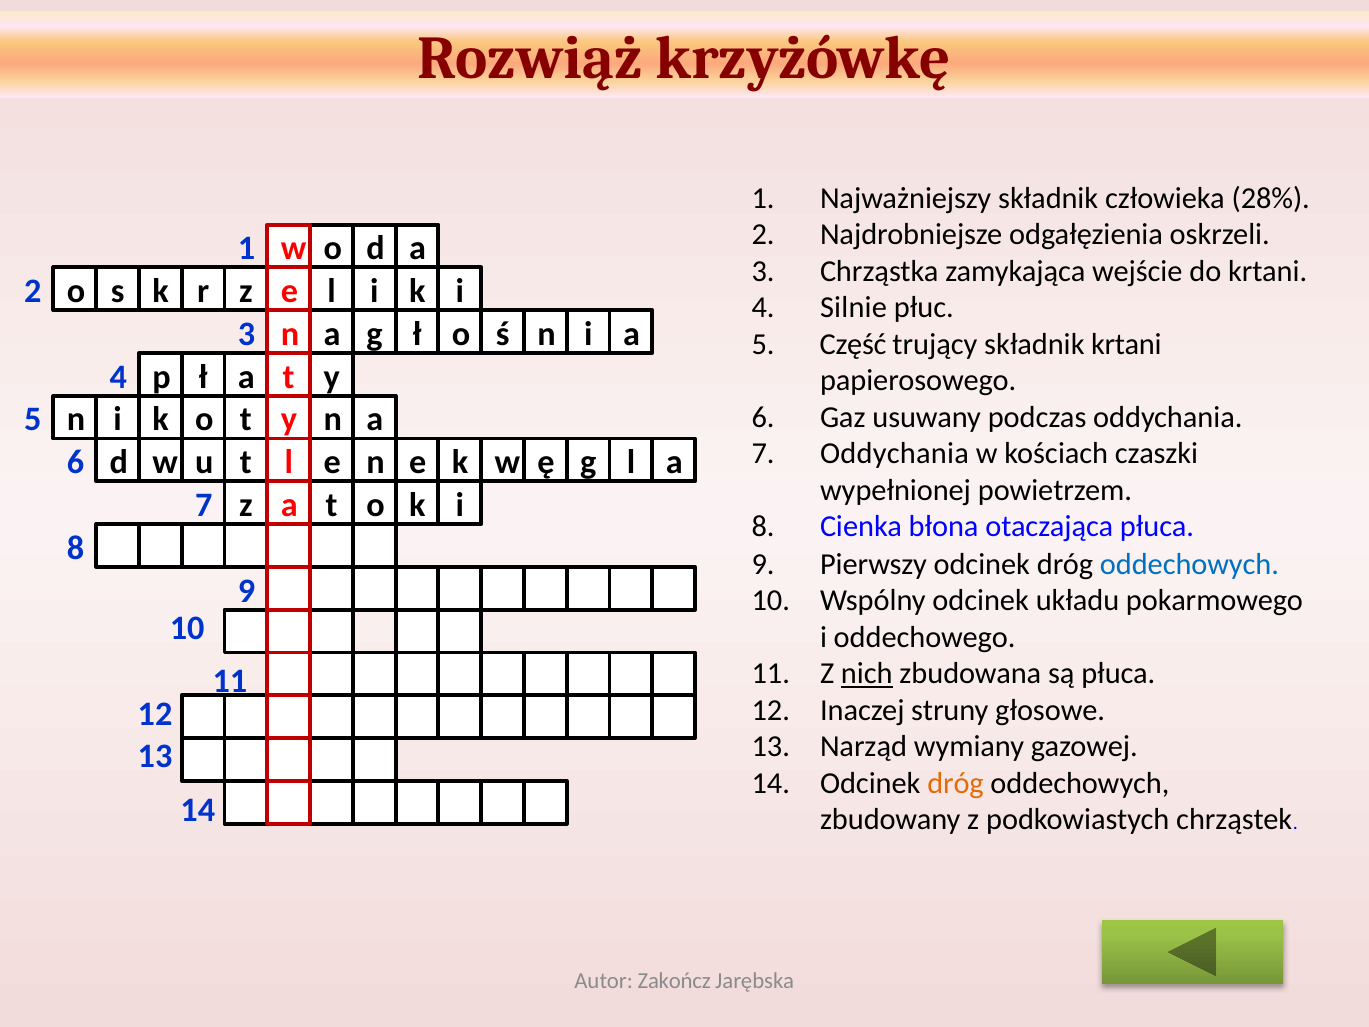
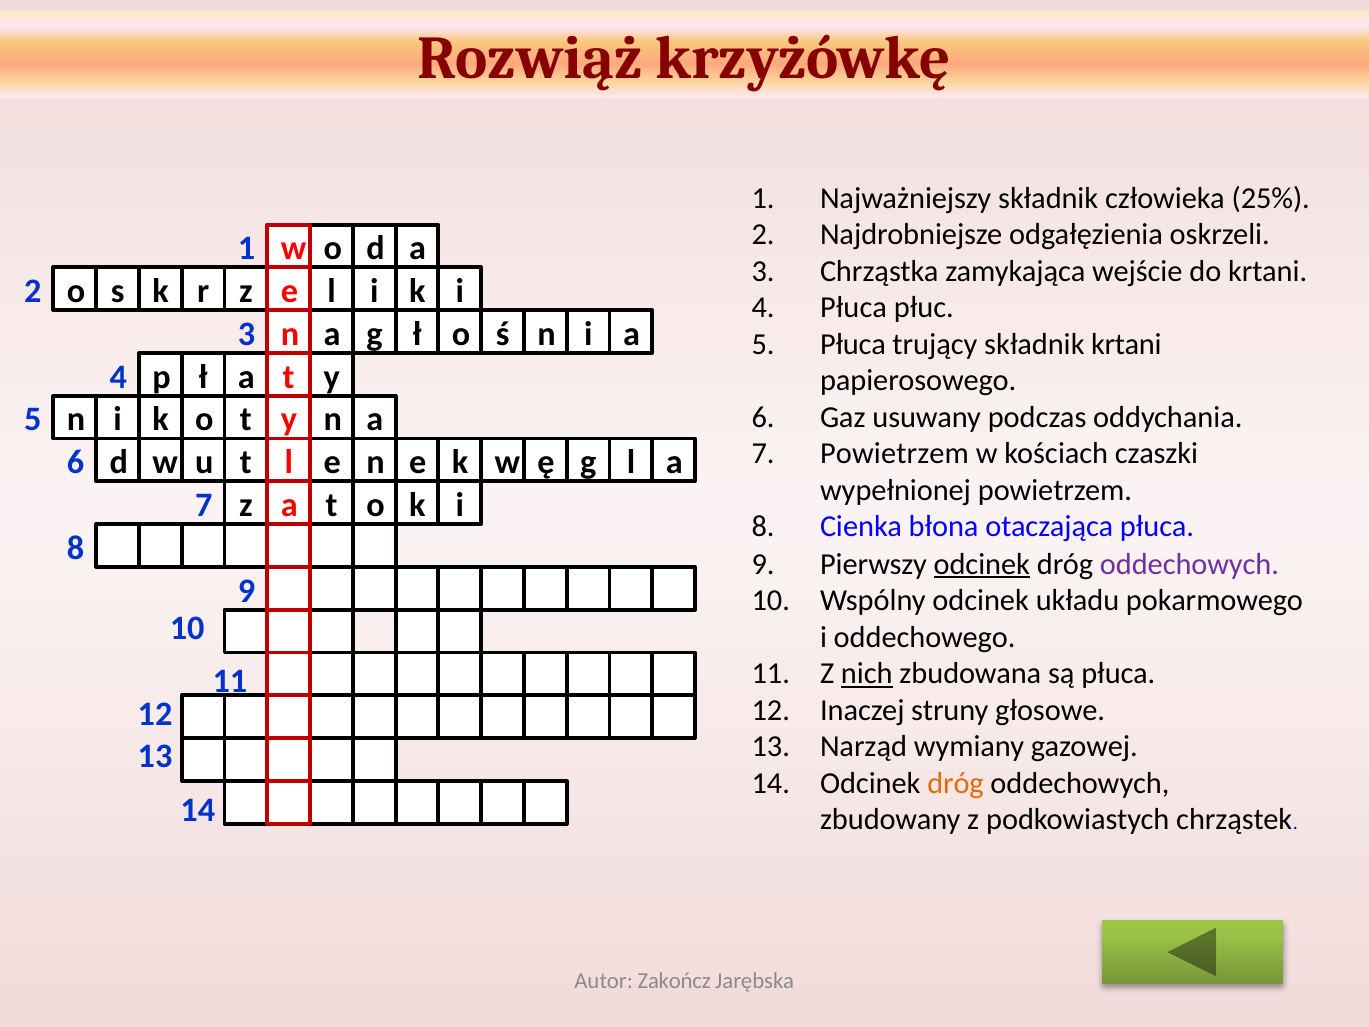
28%: 28% -> 25%
4 Silnie: Silnie -> Płuca
5 Część: Część -> Płuca
7 Oddychania: Oddychania -> Powietrzem
odcinek at (982, 564) underline: none -> present
oddechowych at (1189, 564) colour: blue -> purple
